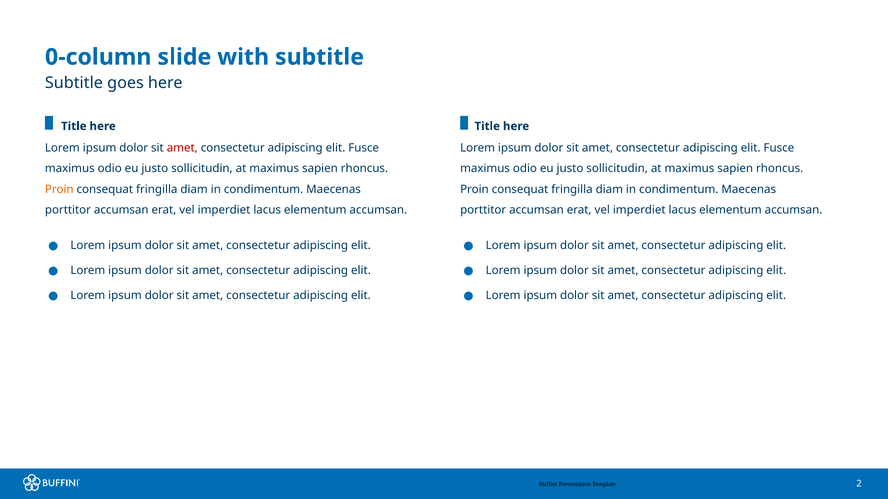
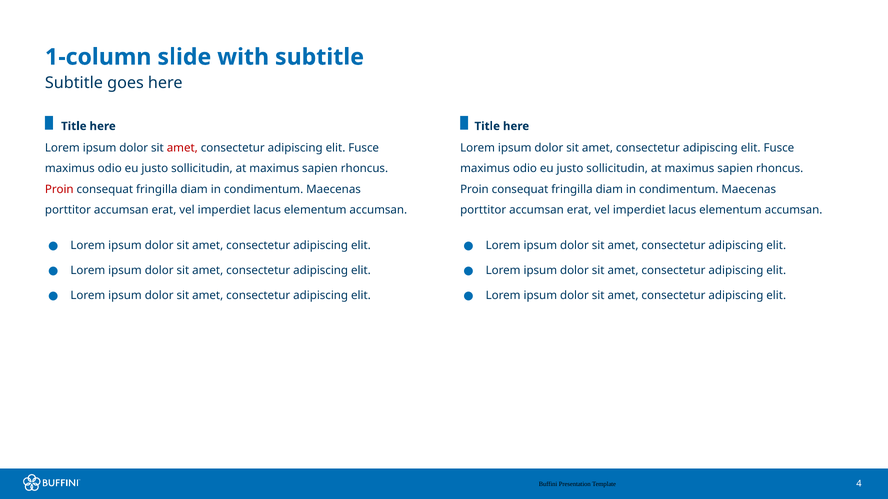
0-column: 0-column -> 1-column
Proin at (59, 189) colour: orange -> red
2: 2 -> 4
